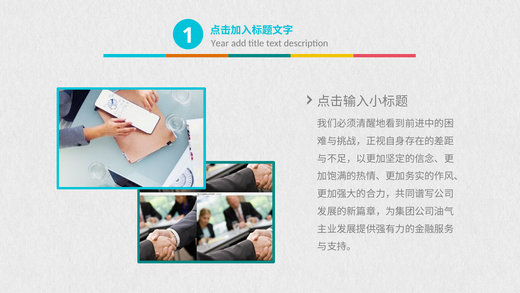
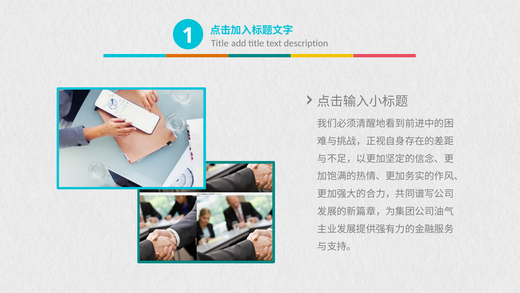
Year at (220, 43): Year -> Title
